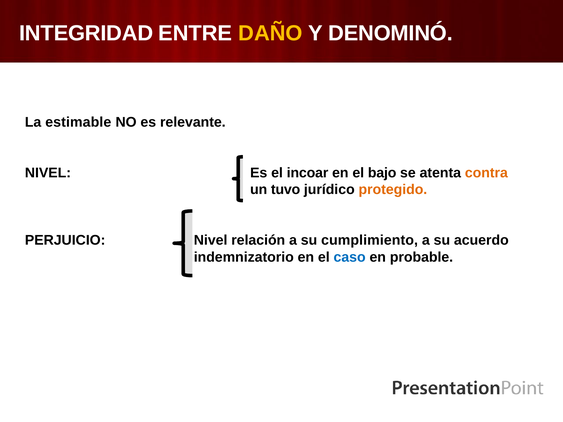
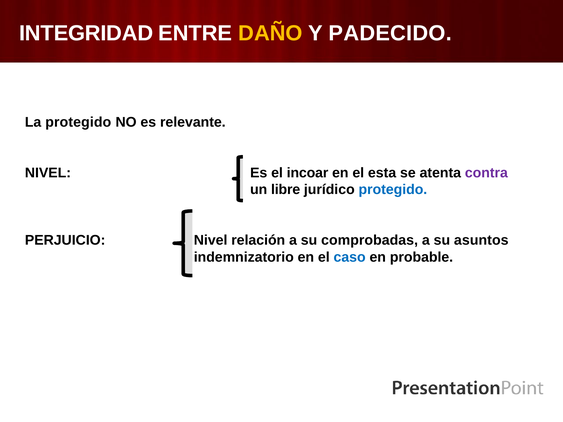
DENOMINÓ: DENOMINÓ -> PADECIDO
La estimable: estimable -> protegido
bajo: bajo -> esta
contra colour: orange -> purple
tuvo: tuvo -> libre
protegido at (393, 190) colour: orange -> blue
cumplimiento: cumplimiento -> comprobadas
acuerdo: acuerdo -> asuntos
